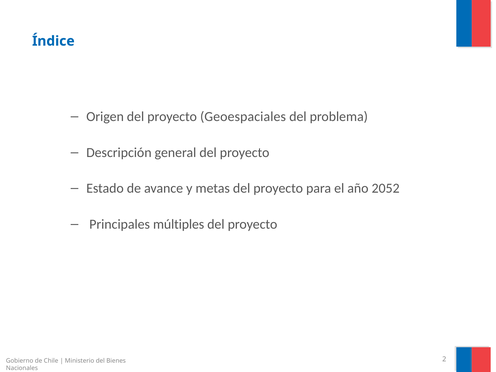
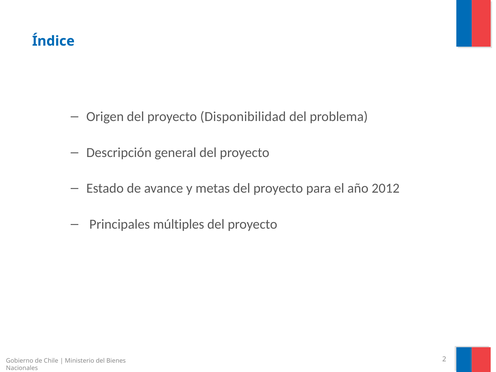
Geoespaciales: Geoespaciales -> Disponibilidad
2052: 2052 -> 2012
